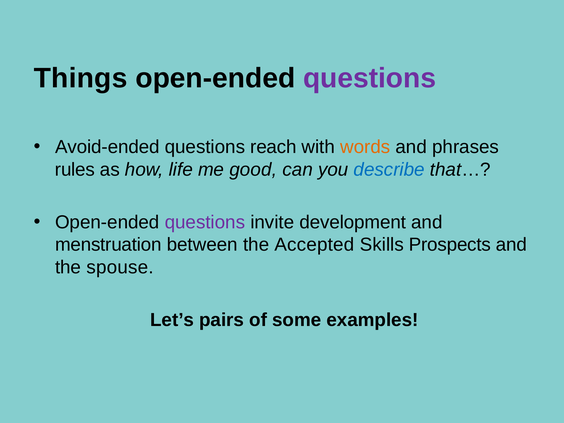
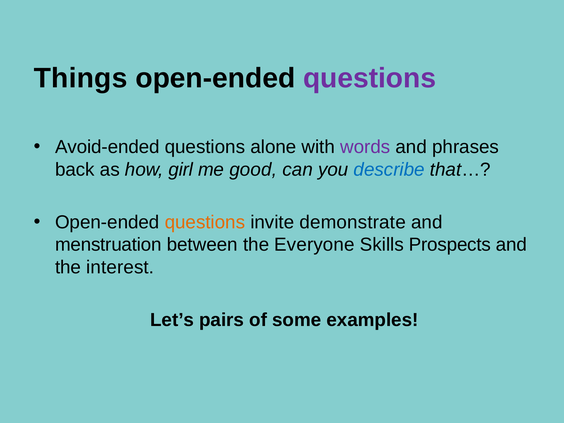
reach: reach -> alone
words colour: orange -> purple
rules: rules -> back
life: life -> girl
questions at (205, 222) colour: purple -> orange
development: development -> demonstrate
Accepted: Accepted -> Everyone
spouse: spouse -> interest
